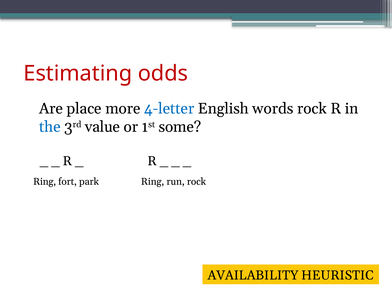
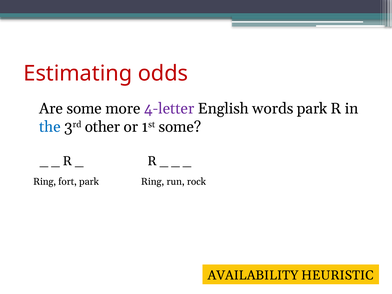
Are place: place -> some
4-letter colour: blue -> purple
words rock: rock -> park
value: value -> other
